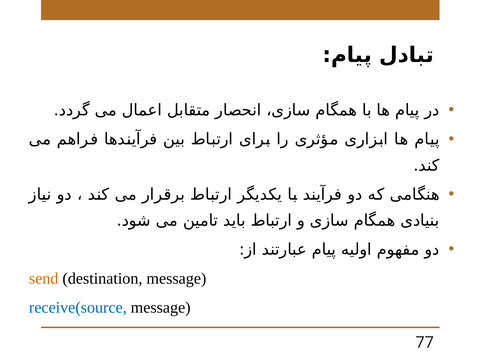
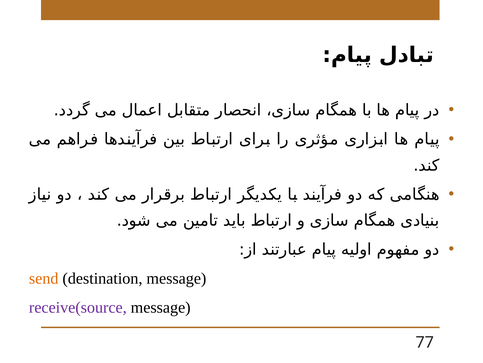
receive(source colour: blue -> purple
